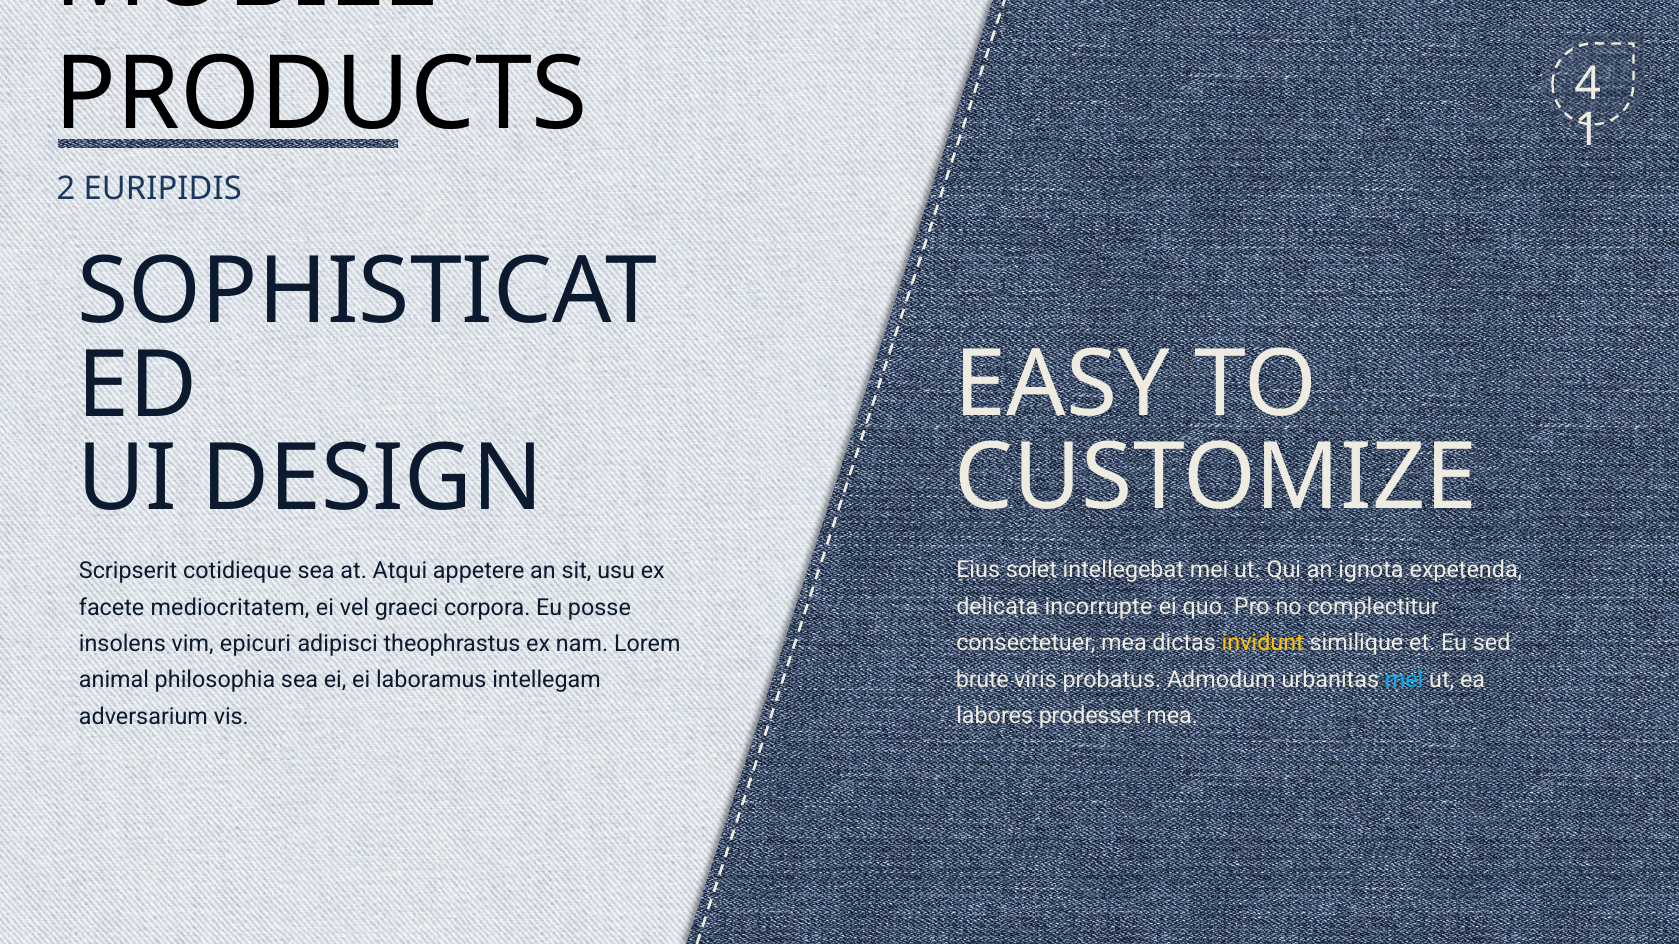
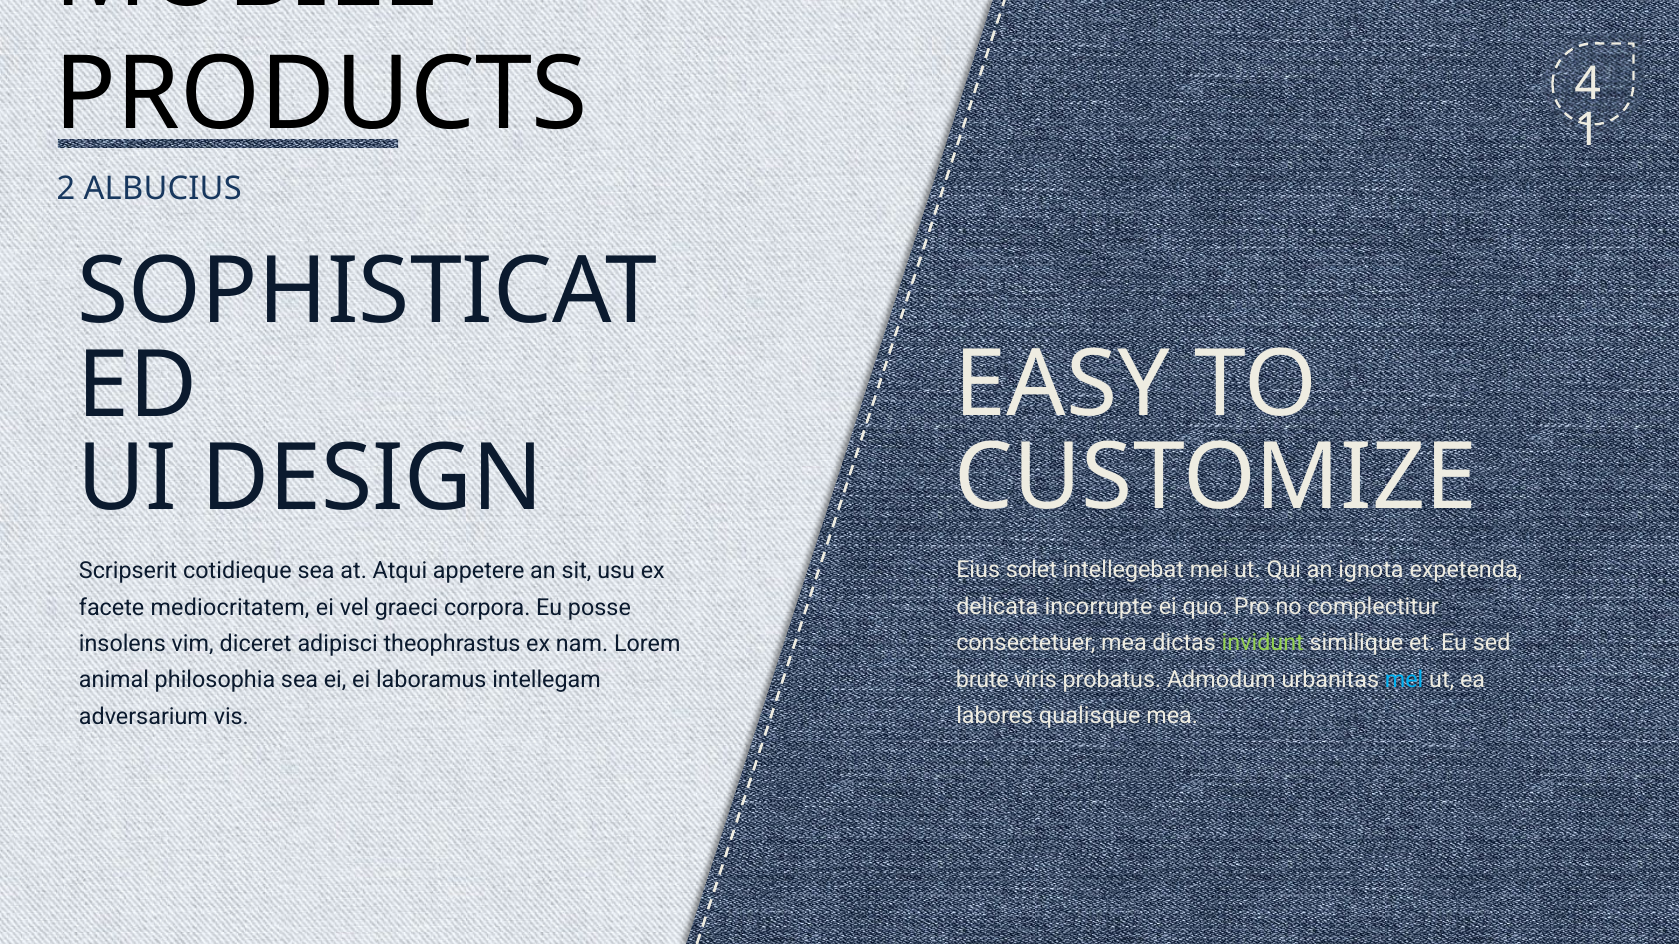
EURIPIDIS: EURIPIDIS -> ALBUCIUS
invidunt colour: yellow -> light green
epicuri: epicuri -> diceret
prodesset: prodesset -> qualisque
